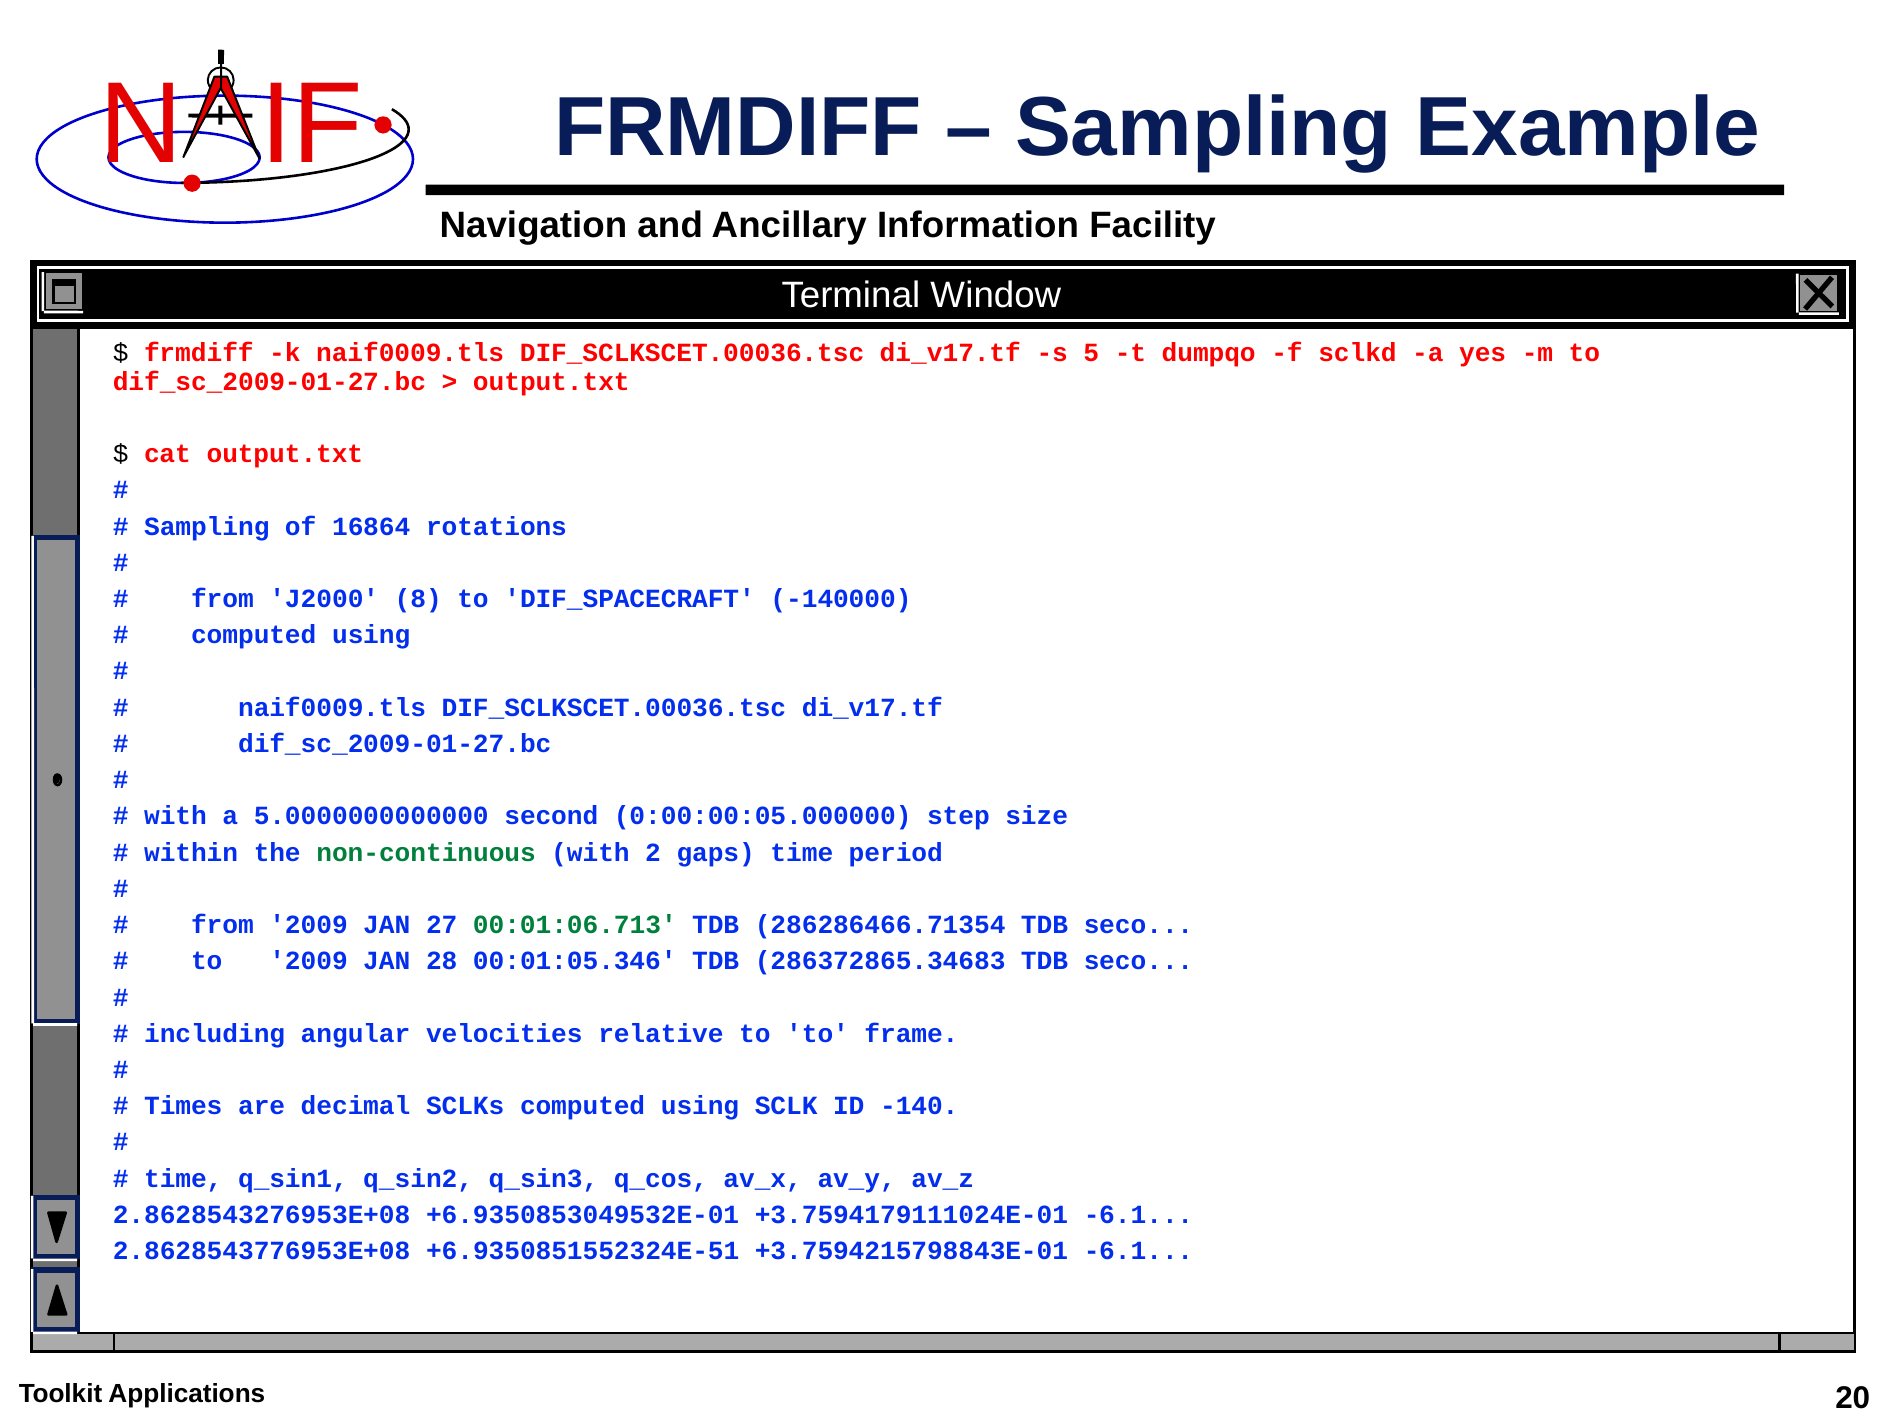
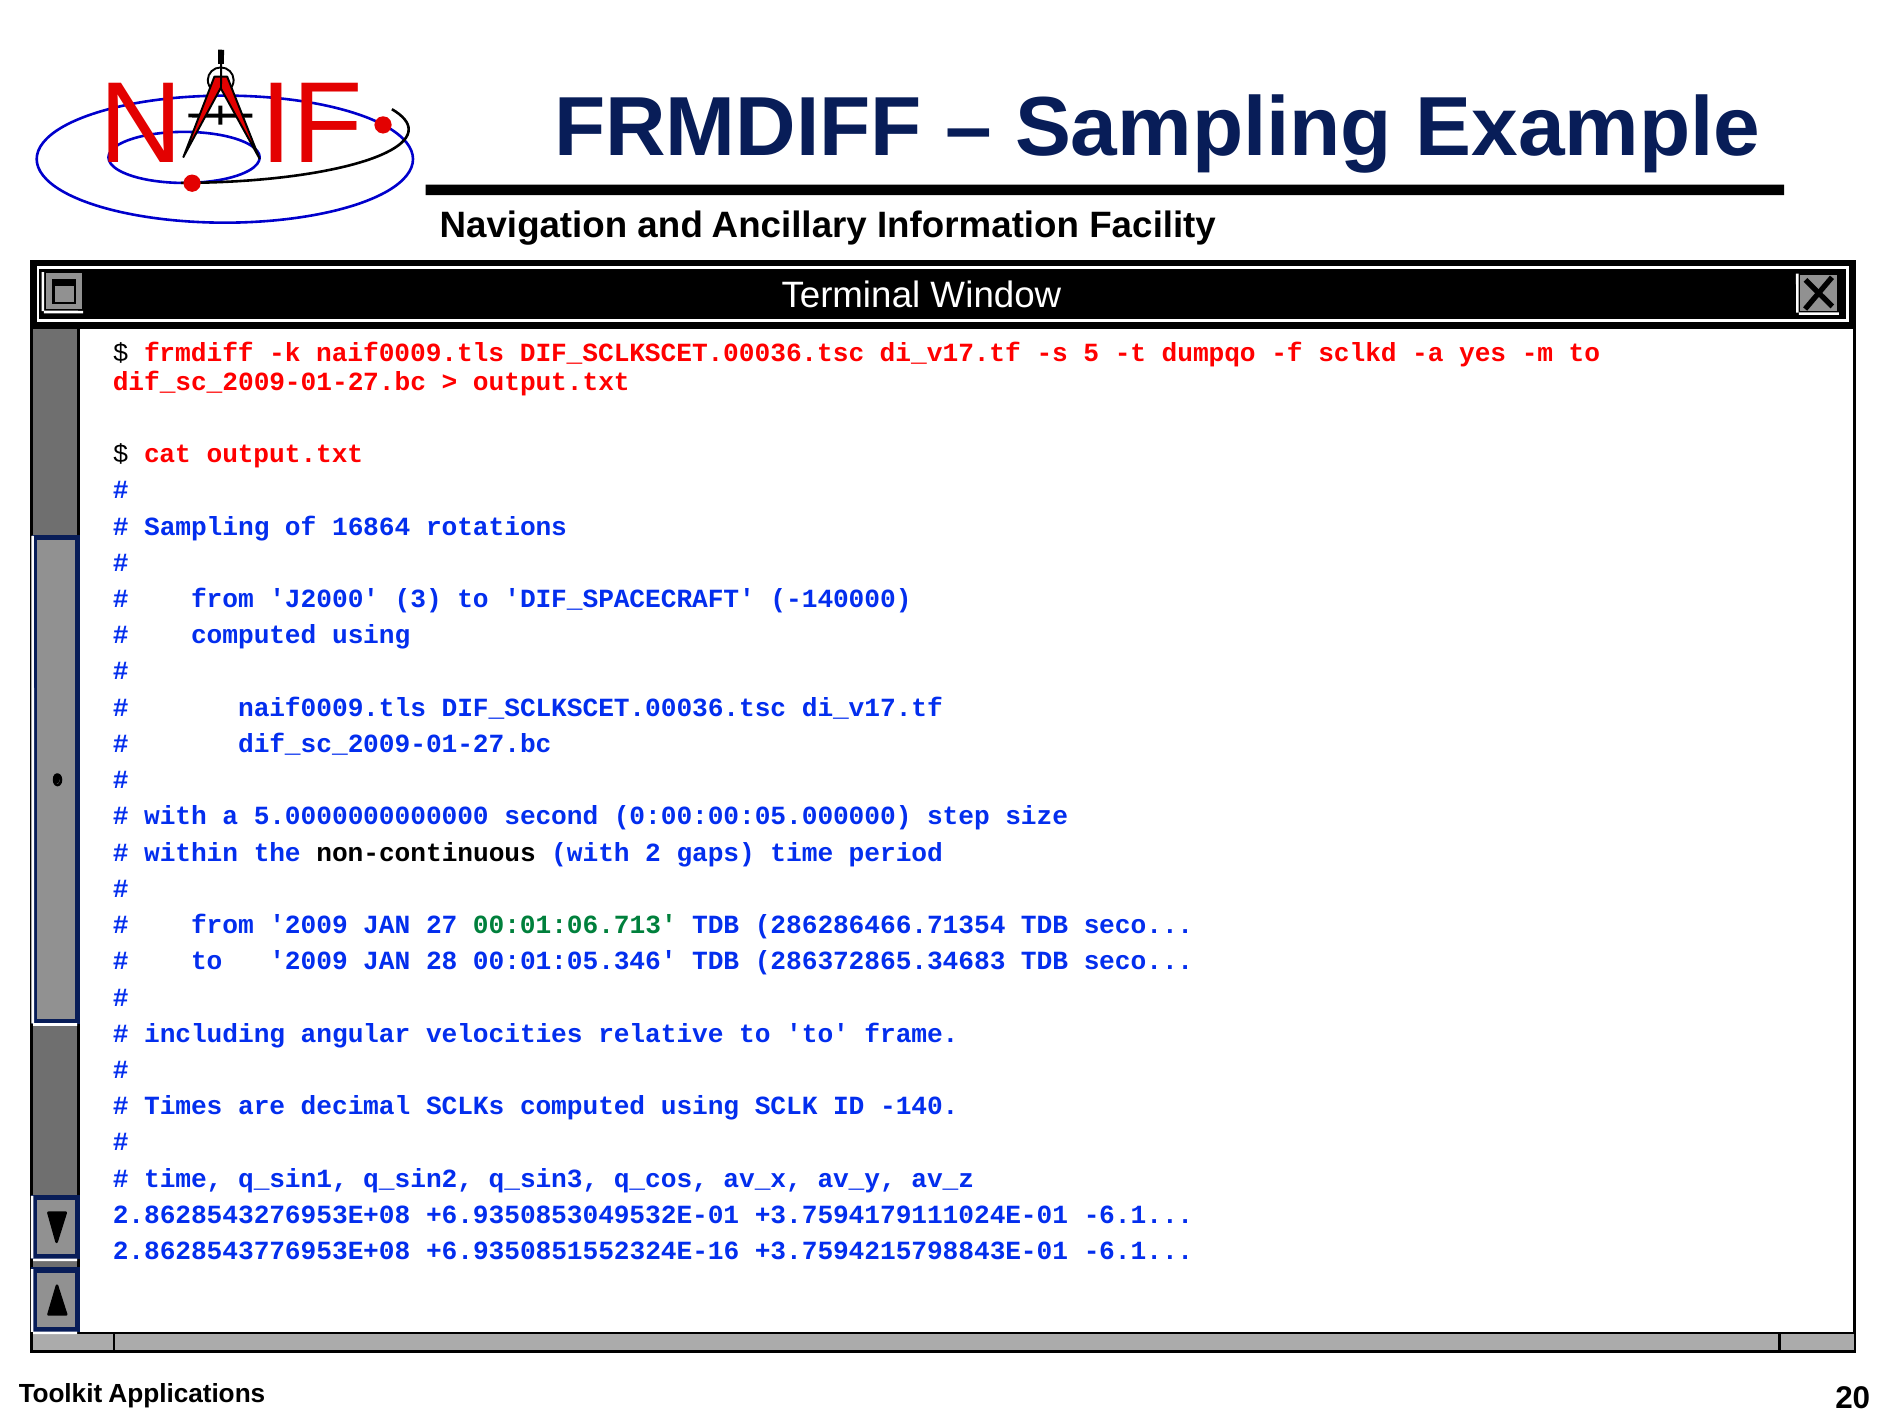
8: 8 -> 3
non-continuous colour: green -> black
+6.9350851552324E-51: +6.9350851552324E-51 -> +6.9350851552324E-16
